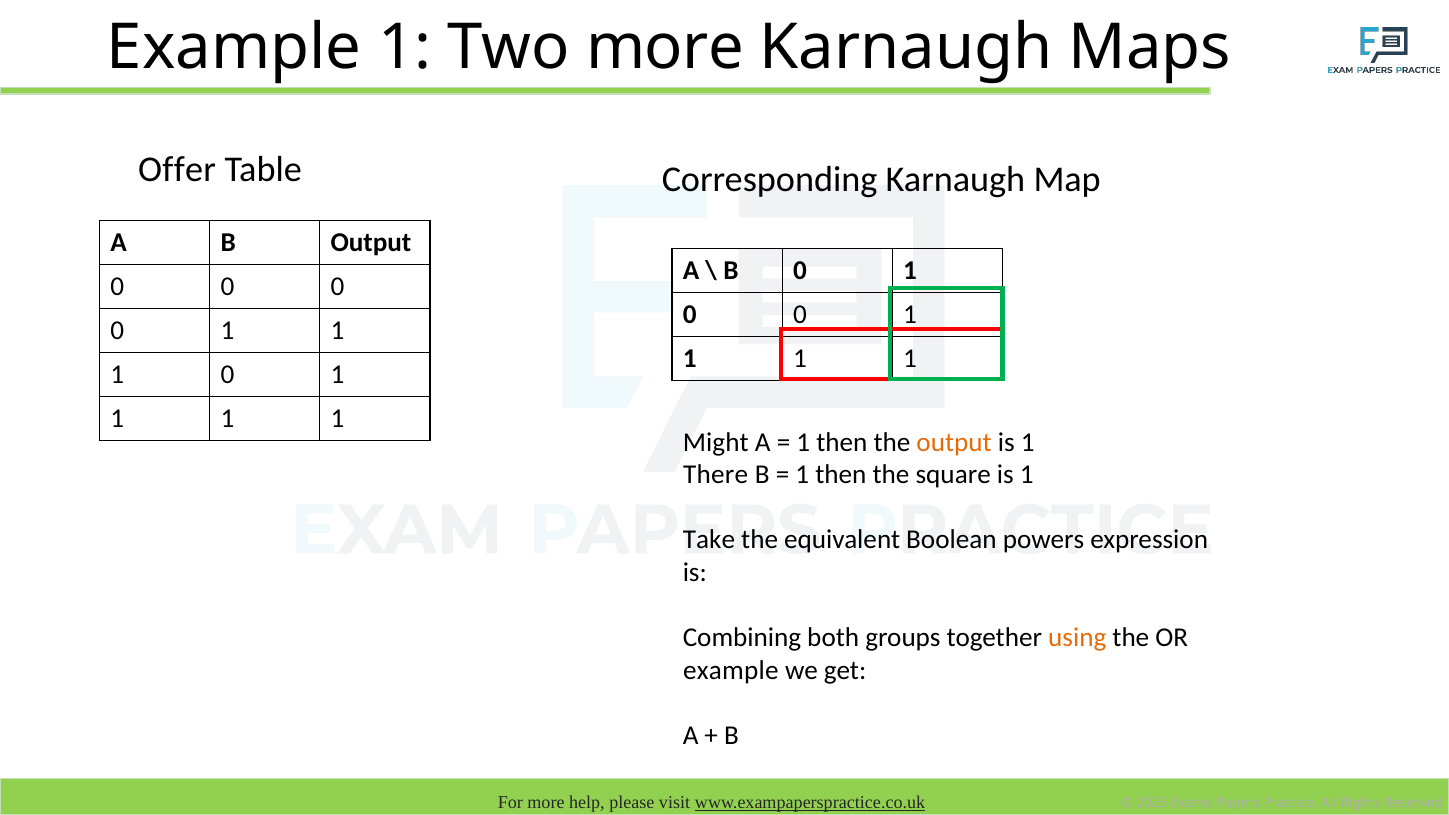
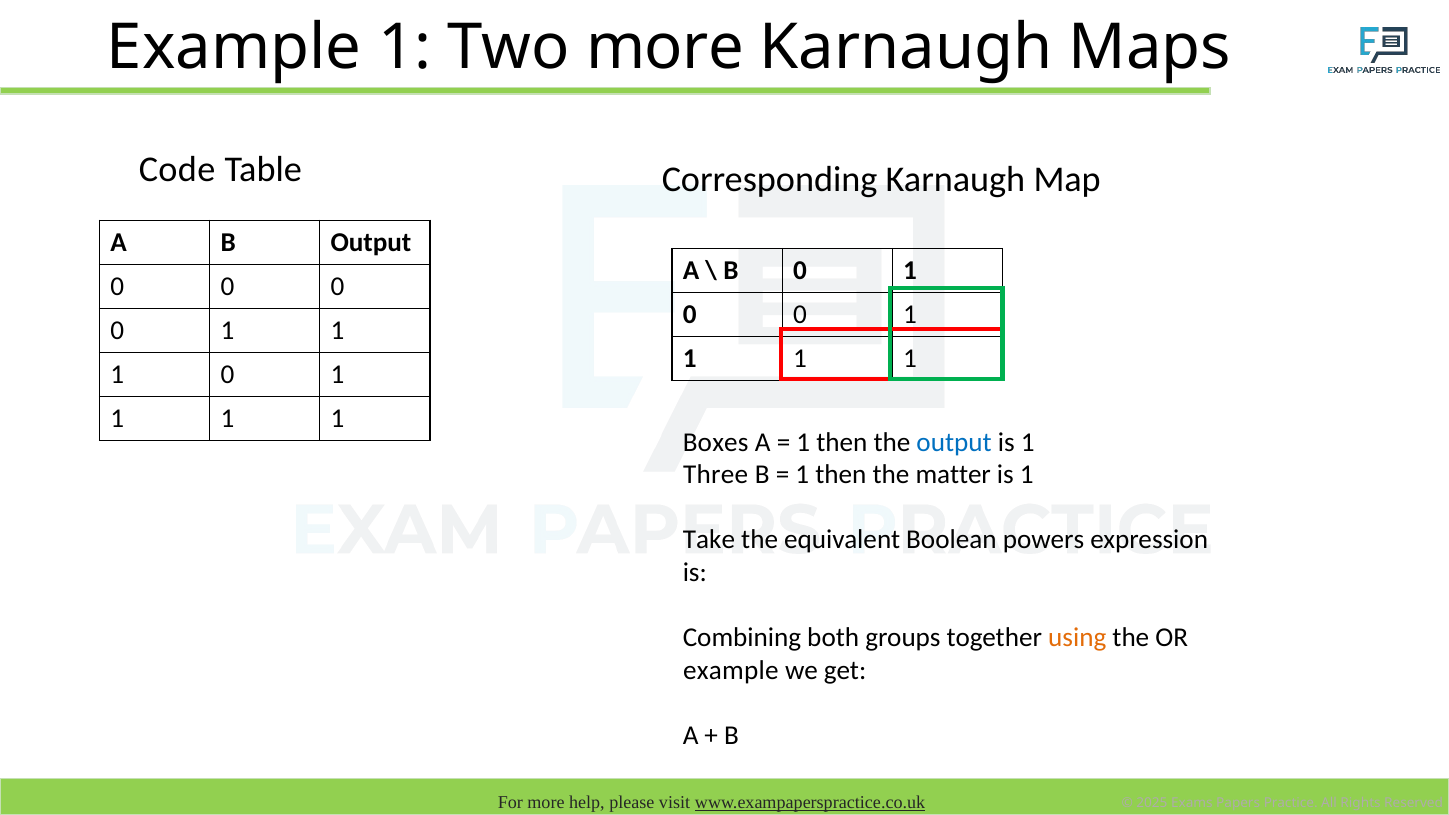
Offer: Offer -> Code
Might: Might -> Boxes
output at (954, 442) colour: orange -> blue
There: There -> Three
square: square -> matter
